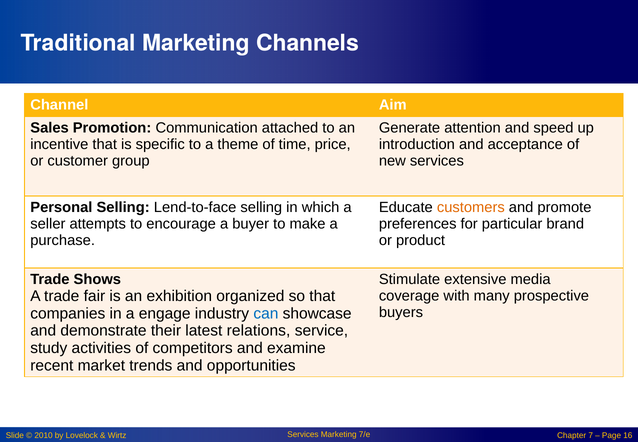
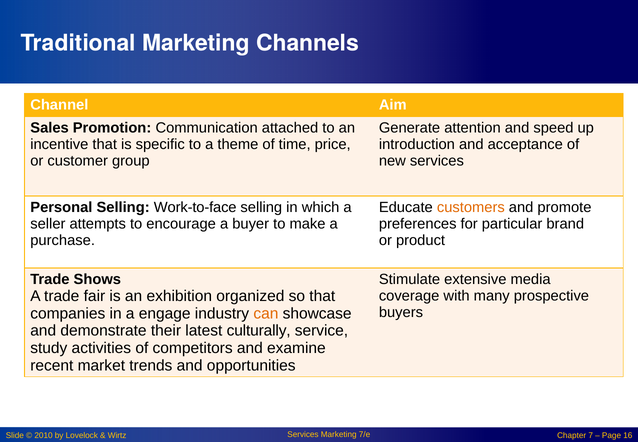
Lend-to-face: Lend-to-face -> Work-to-face
can colour: blue -> orange
relations: relations -> culturally
